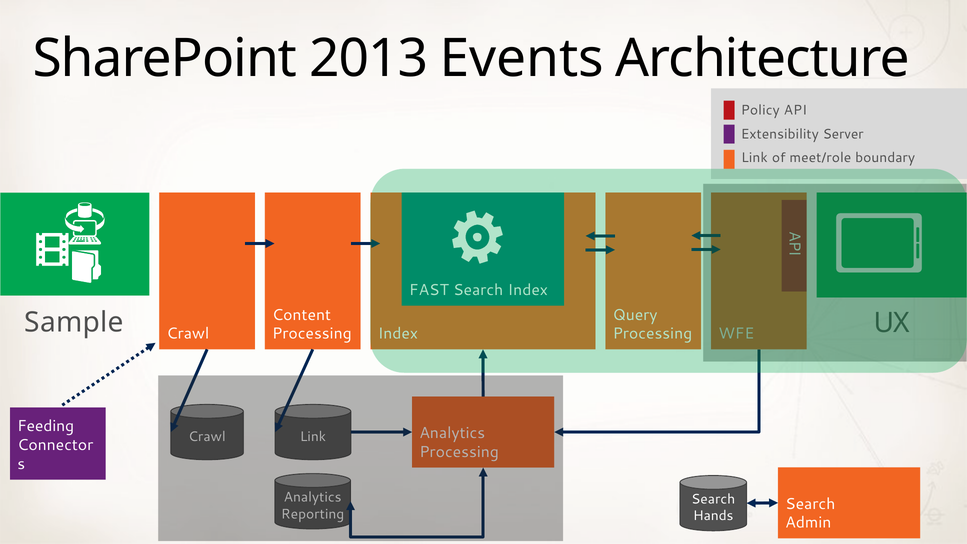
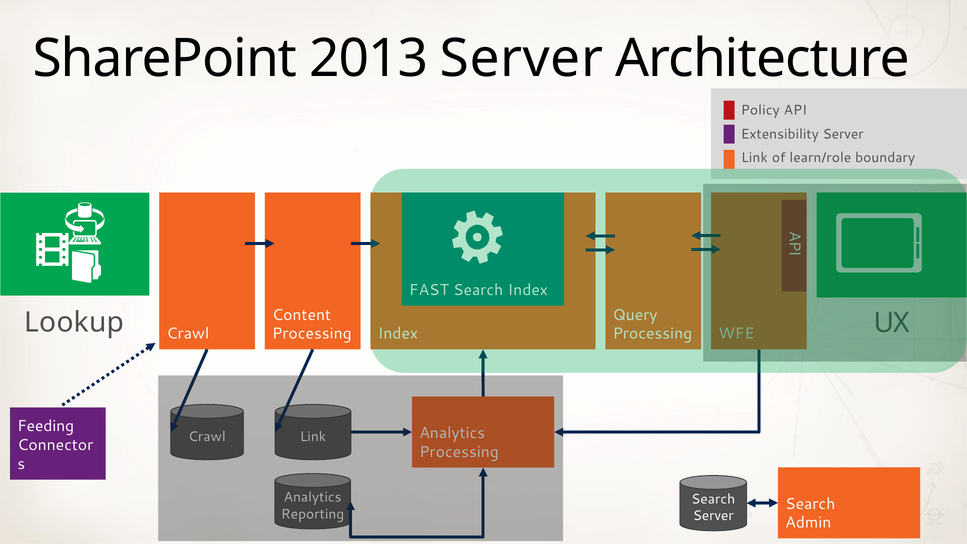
2013 Events: Events -> Server
meet/role: meet/role -> learn/role
Sample: Sample -> Lookup
Hands at (713, 516): Hands -> Server
